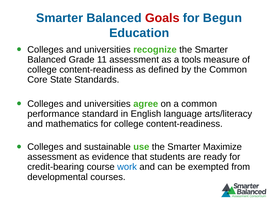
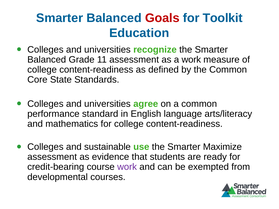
Begun: Begun -> Toolkit
a tools: tools -> work
work at (127, 167) colour: blue -> purple
